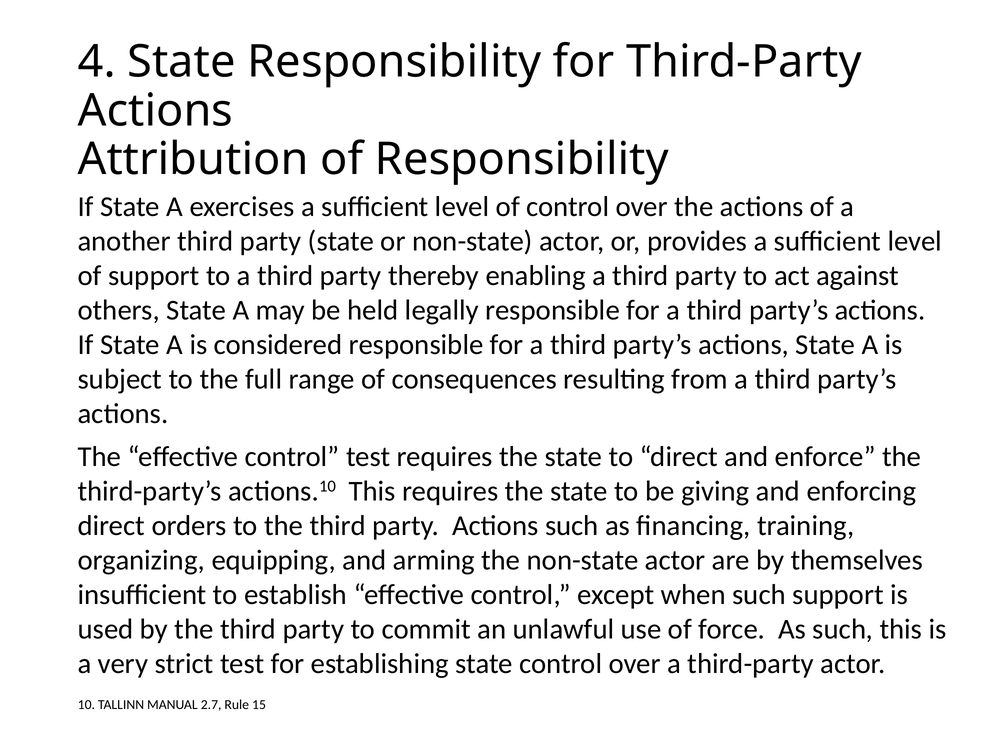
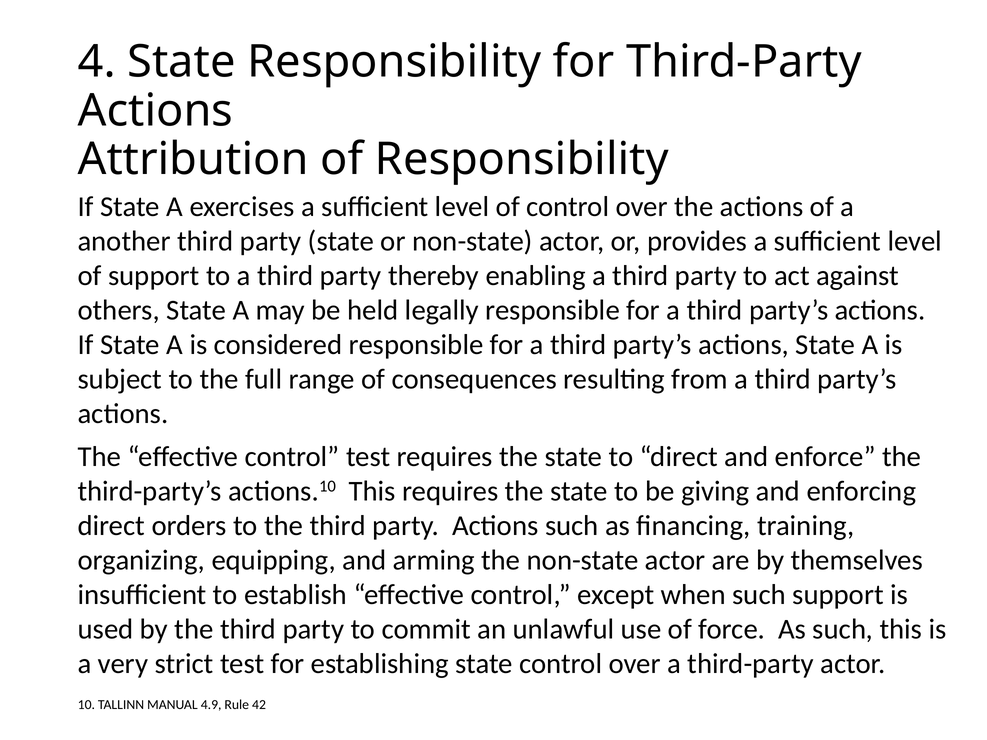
2.7: 2.7 -> 4.9
15: 15 -> 42
